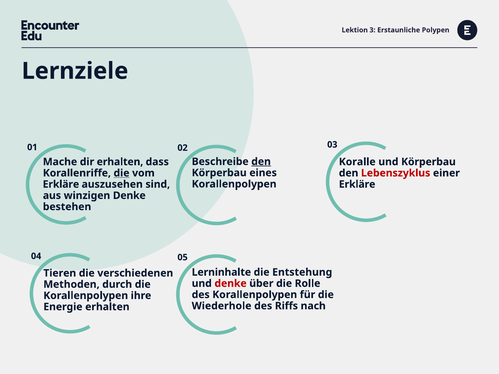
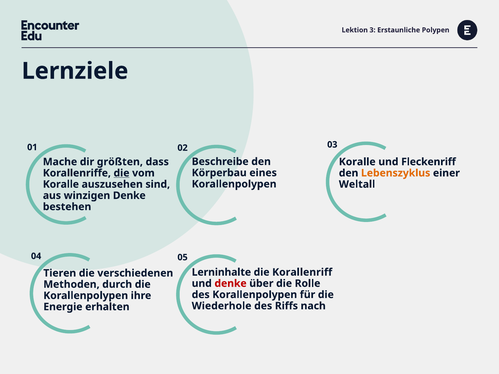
den at (261, 162) underline: present -> none
dir erhalten: erhalten -> größten
und Körperbau: Körperbau -> Fleckenriff
Lebenszyklus colour: red -> orange
Erkläre at (61, 184): Erkläre -> Koralle
Erkläre at (357, 184): Erkläre -> Weltall
Entstehung: Entstehung -> Korallenriff
